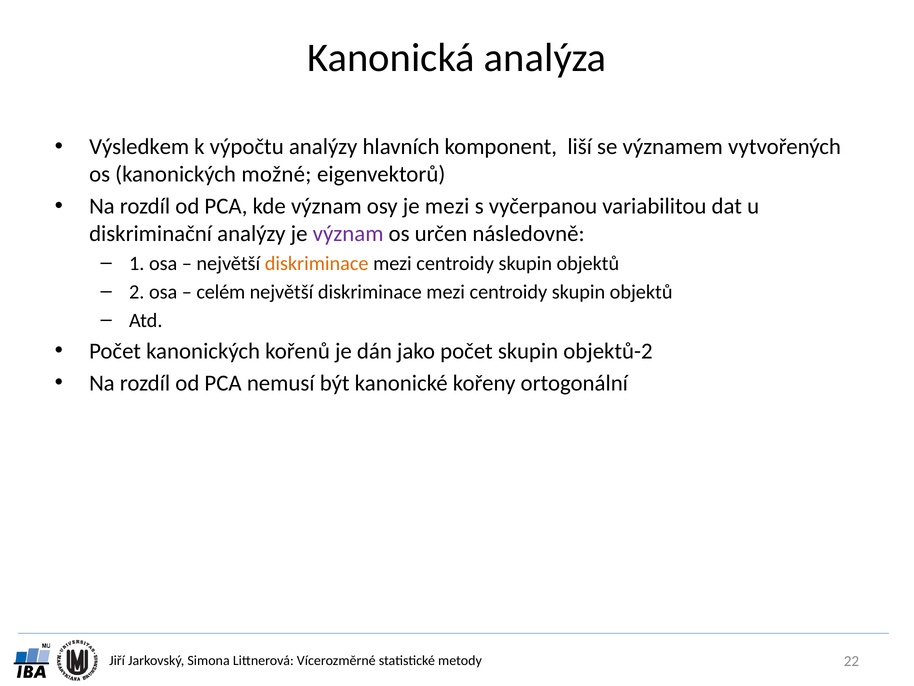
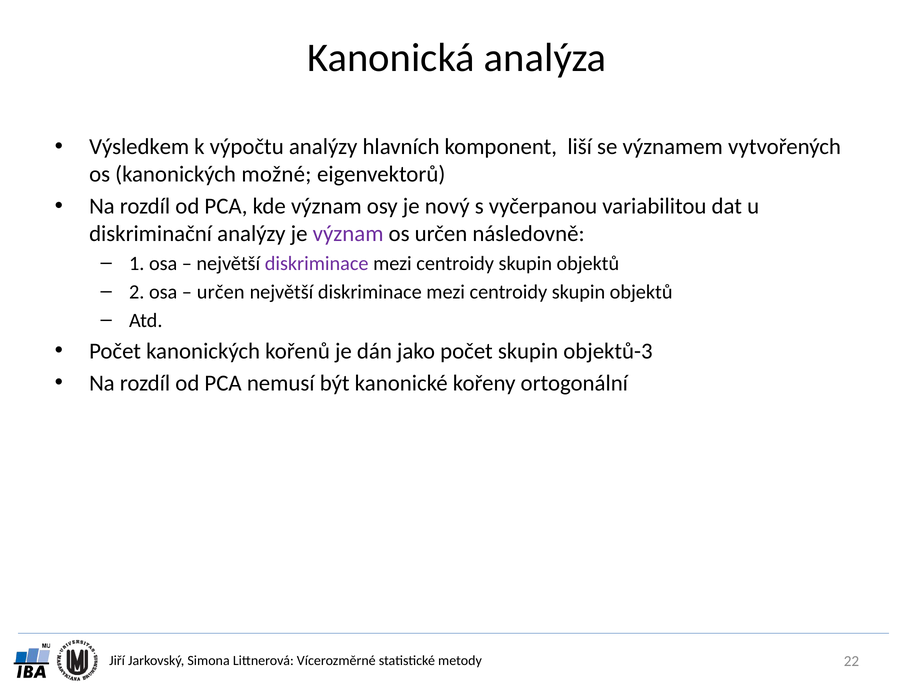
je mezi: mezi -> nový
diskriminace at (317, 263) colour: orange -> purple
celém at (221, 292): celém -> určen
objektů-2: objektů-2 -> objektů-3
